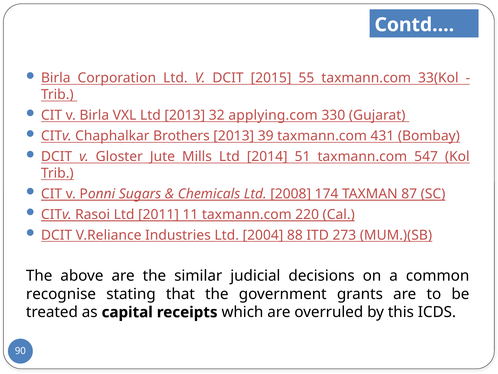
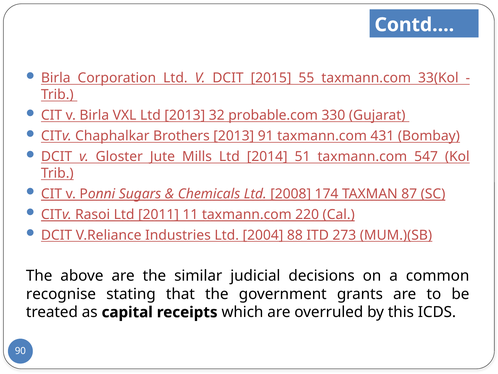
applying.com: applying.com -> probable.com
39: 39 -> 91
